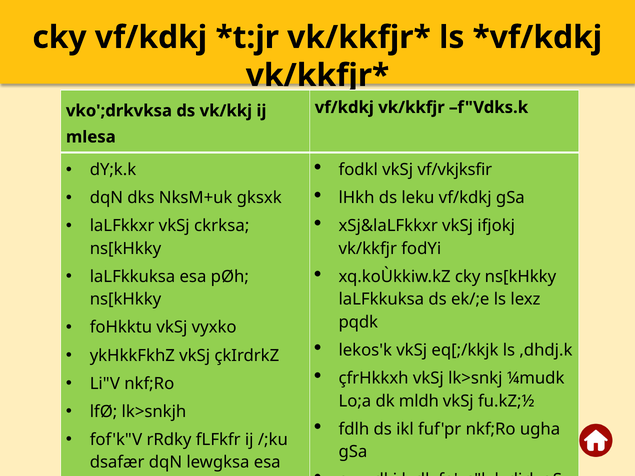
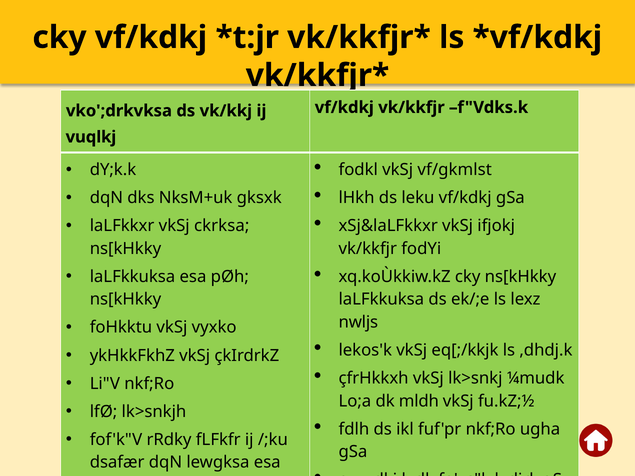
mlesa: mlesa -> vuqlkj
vf/vkjksfir: vf/vkjksfir -> vf/gkmlst
pqdk: pqdk -> nwljs
